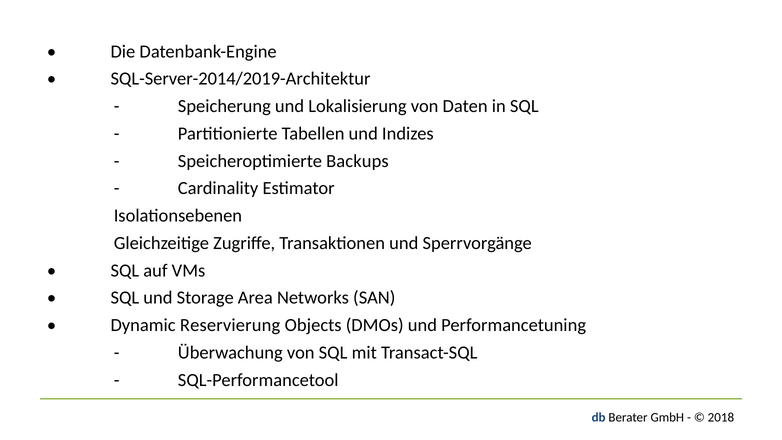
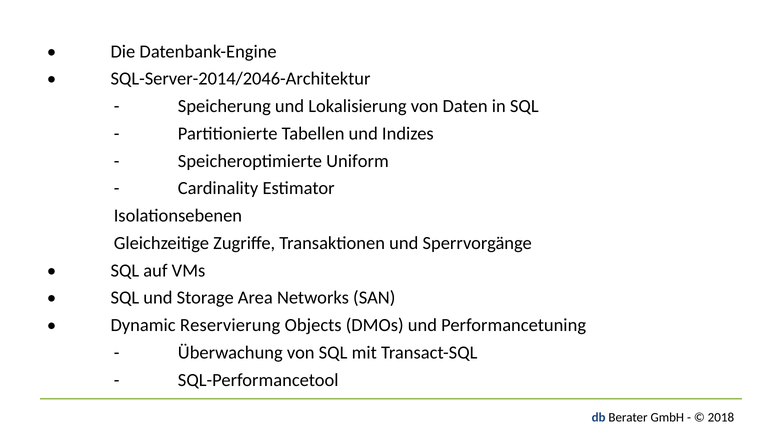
SQL-Server-2014/2019-Architektur: SQL-Server-2014/2019-Architektur -> SQL-Server-2014/2046-Architektur
Backups: Backups -> Uniform
